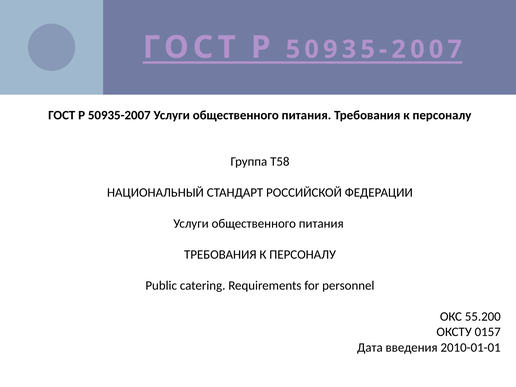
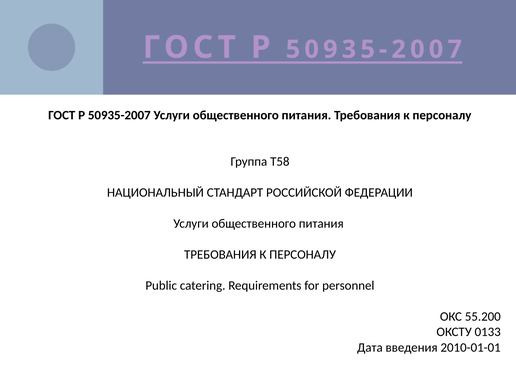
0157: 0157 -> 0133
